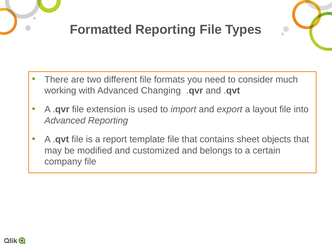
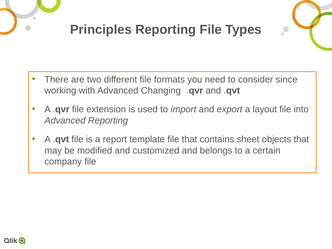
Formatted: Formatted -> Principles
much: much -> since
